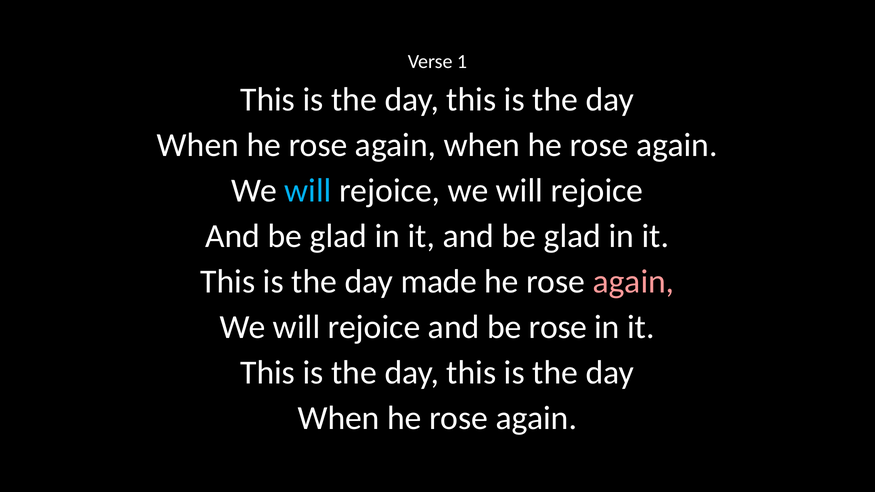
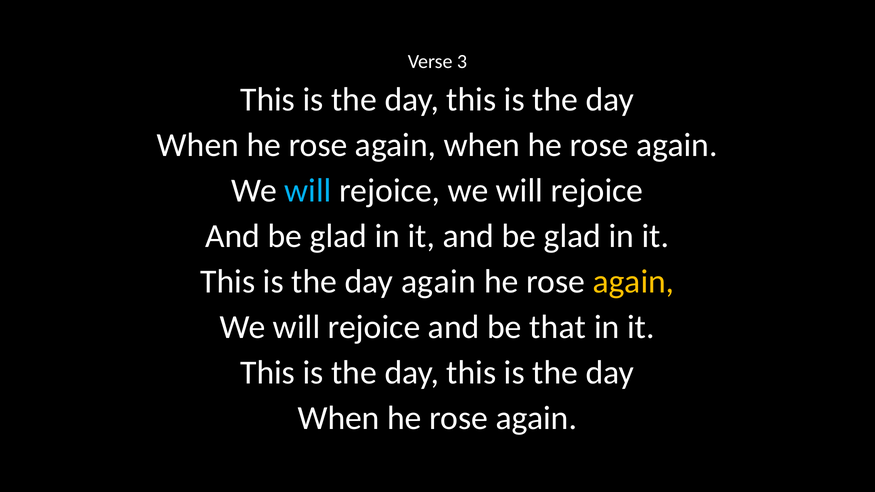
1: 1 -> 3
day made: made -> again
again at (633, 282) colour: pink -> yellow
be rose: rose -> that
